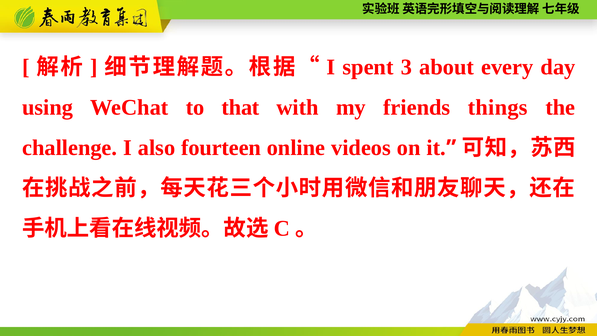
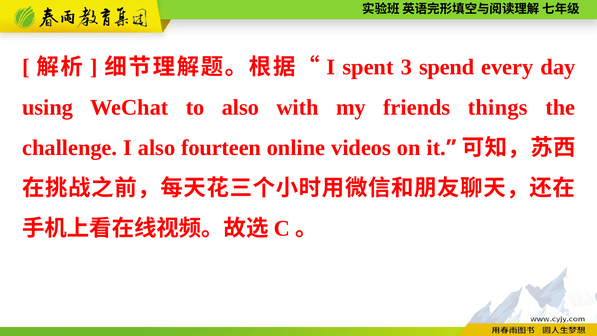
about: about -> spend
to that: that -> also
